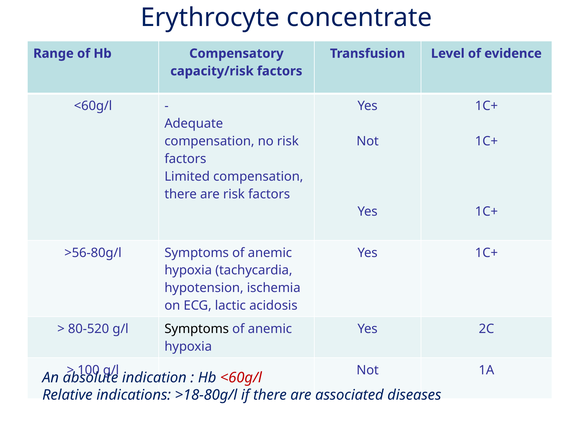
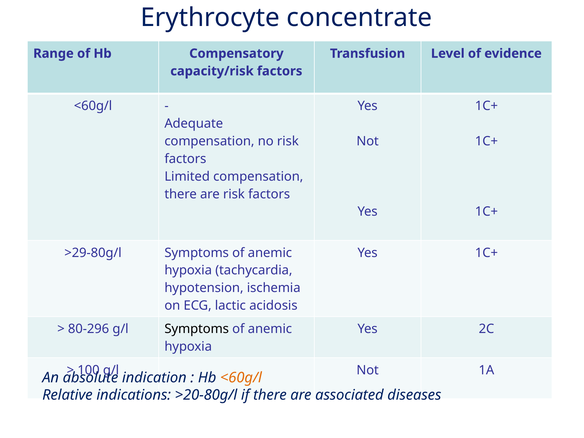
>56-80g/l: >56-80g/l -> >29-80g/l
80-520: 80-520 -> 80-296
<60g/l at (241, 378) colour: red -> orange
>18-80g/l: >18-80g/l -> >20-80g/l
